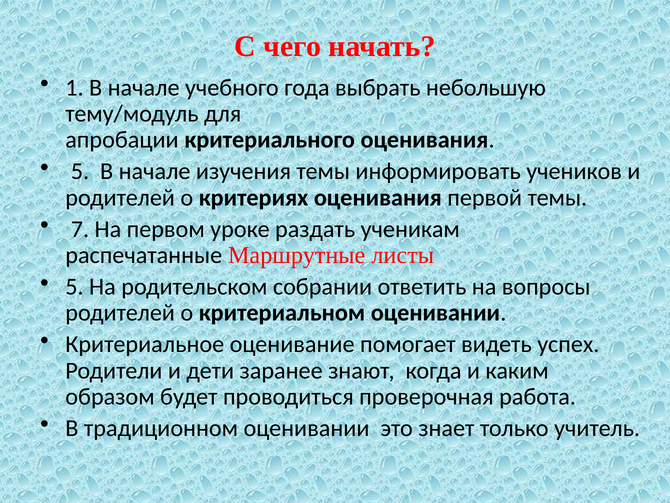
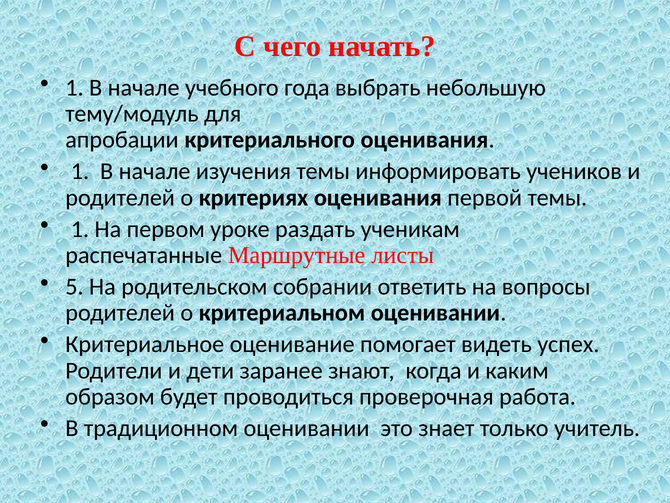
5 at (80, 171): 5 -> 1
7 at (80, 229): 7 -> 1
